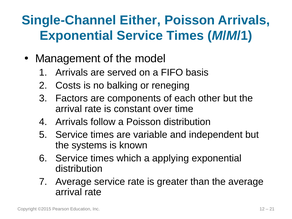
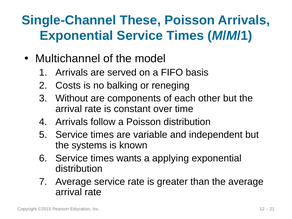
Either: Either -> These
Management: Management -> Multichannel
Factors: Factors -> Without
which: which -> wants
